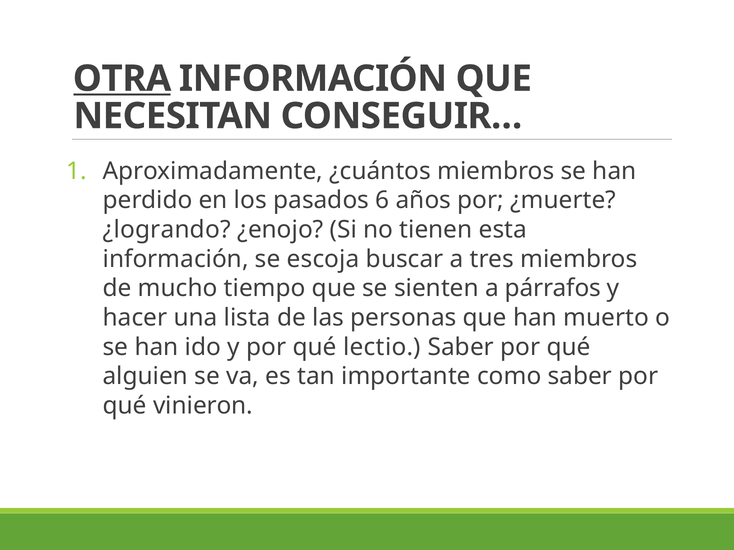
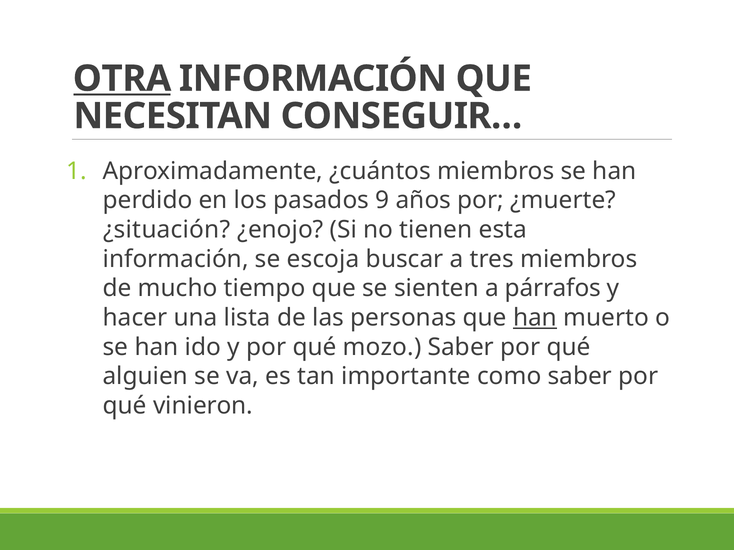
6: 6 -> 9
¿logrando: ¿logrando -> ¿situación
han at (535, 318) underline: none -> present
lectio: lectio -> mozo
